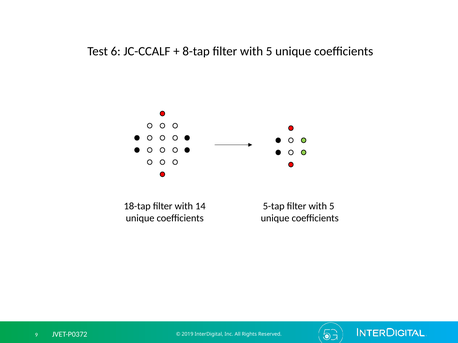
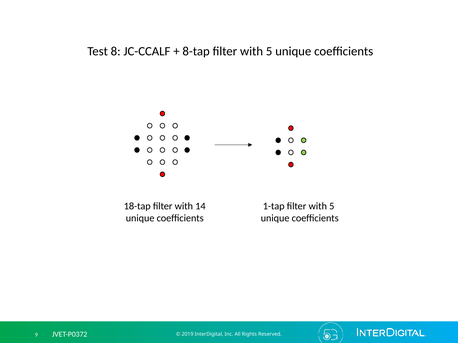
6: 6 -> 8
5-tap: 5-tap -> 1-tap
